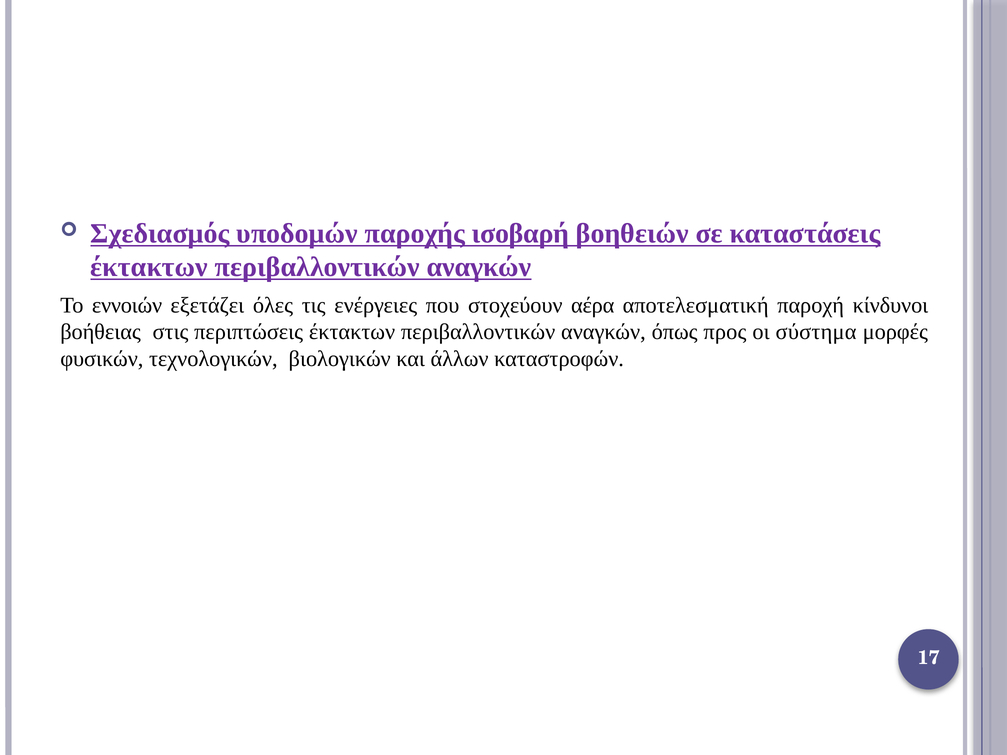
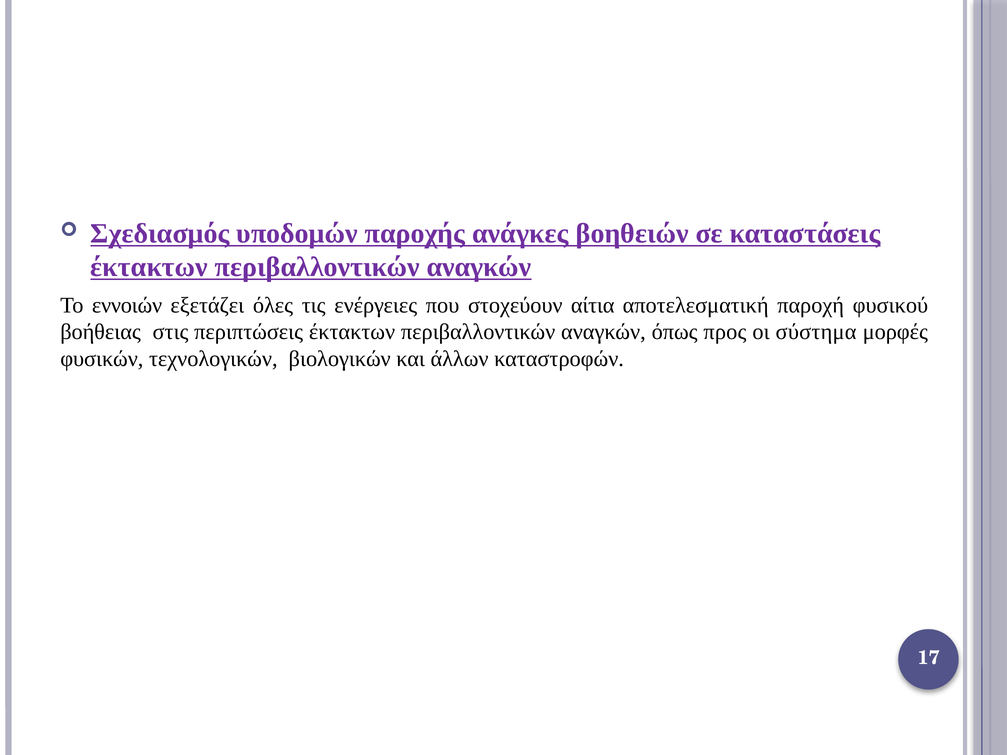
ισοβαρή: ισοβαρή -> ανάγκες
αέρα: αέρα -> αίτια
κίνδυνοι: κίνδυνοι -> φυσικού
